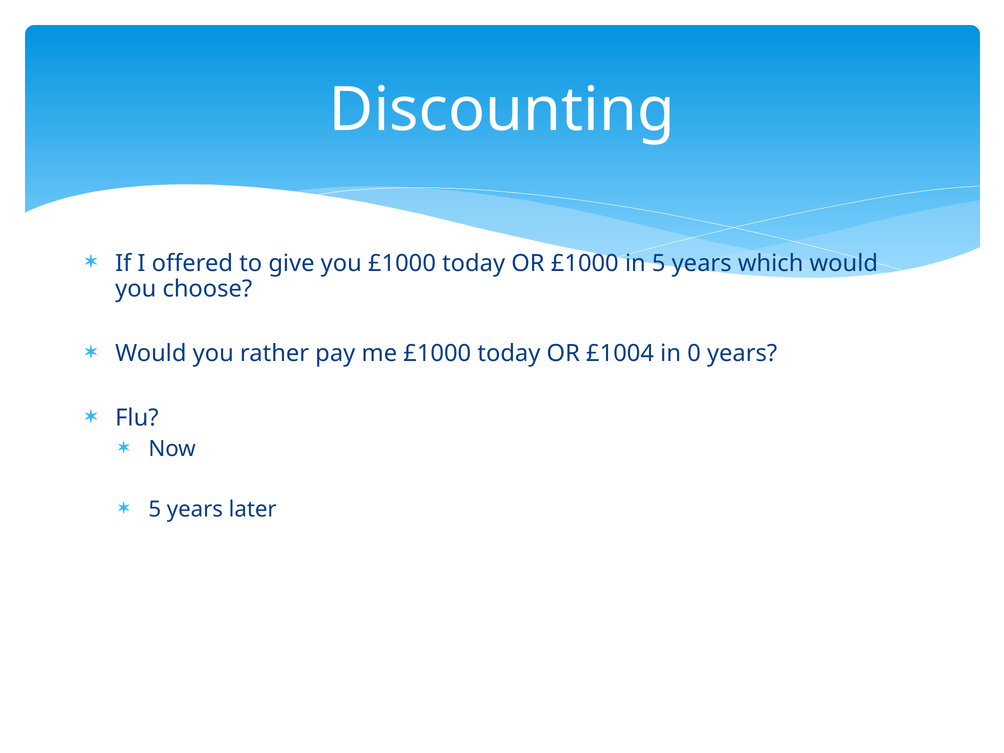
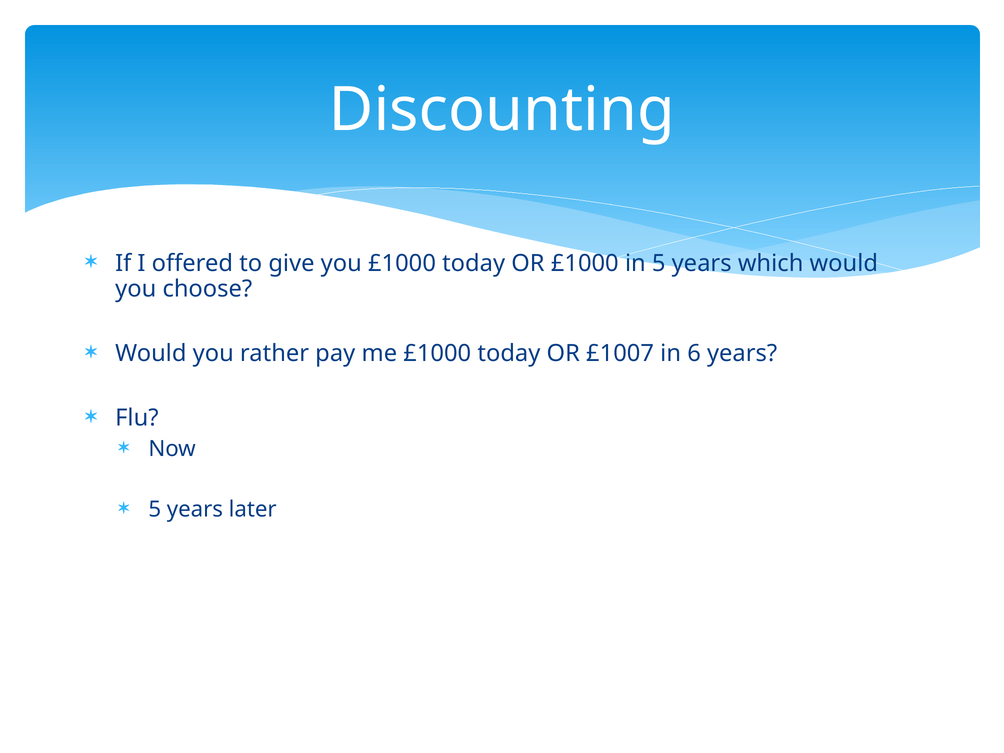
£1004: £1004 -> £1007
0: 0 -> 6
